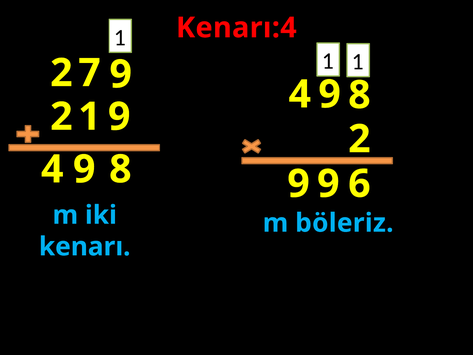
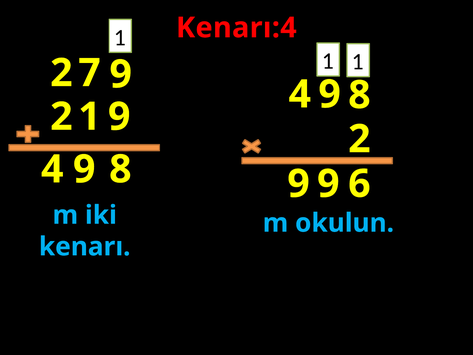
böleriz: böleriz -> okulun
